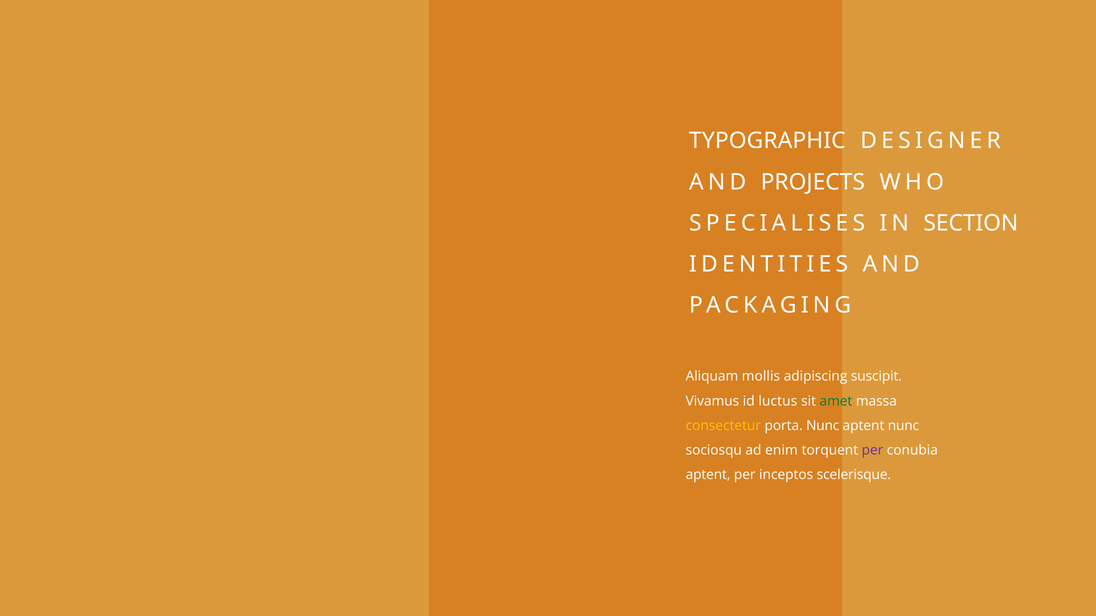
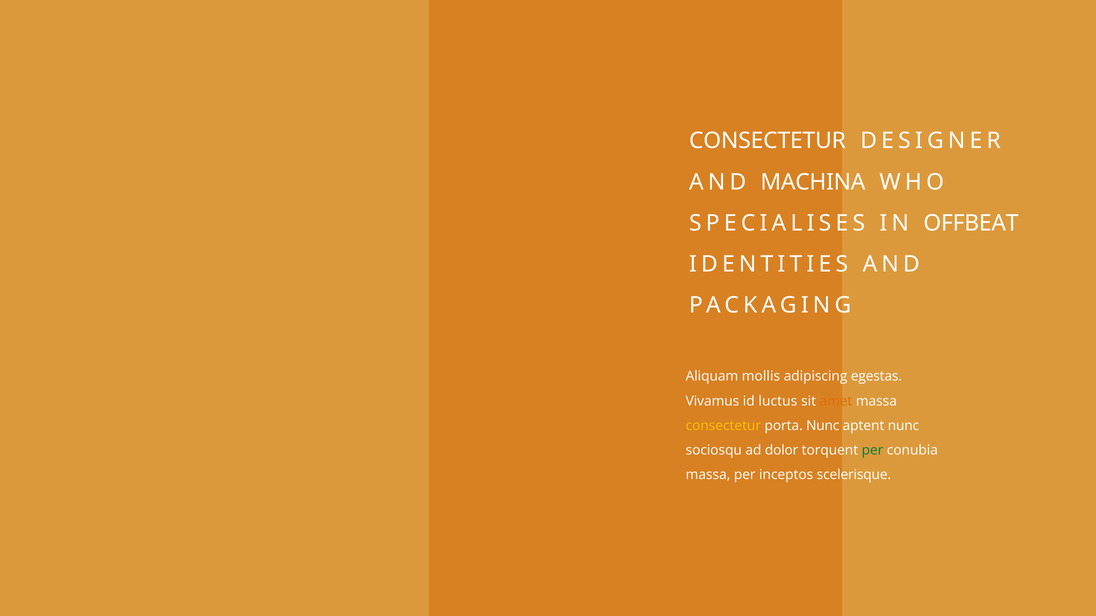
TYPOGRAPHIC at (767, 141): TYPOGRAPHIC -> CONSECTETUR
PROJECTS: PROJECTS -> MACHINA
SECTION: SECTION -> OFFBEAT
suscipit: suscipit -> egestas
amet colour: green -> orange
enim: enim -> dolor
per at (872, 451) colour: purple -> green
aptent at (708, 475): aptent -> massa
